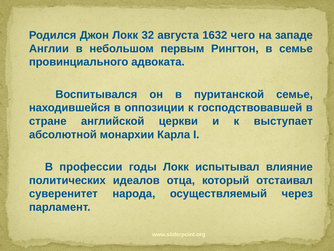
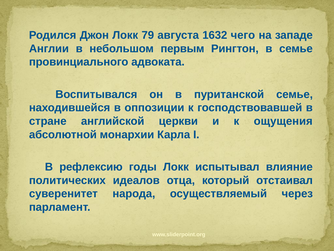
32: 32 -> 79
выступает: выступает -> ощущения
профессии: профессии -> рефлексию
